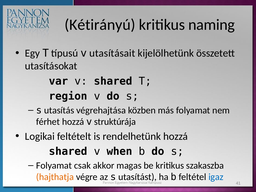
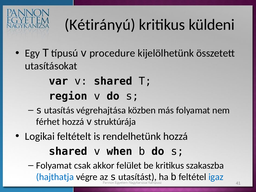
naming: naming -> küldeni
utasításait: utasításait -> procedure
magas: magas -> felület
hajthatja colour: orange -> blue
